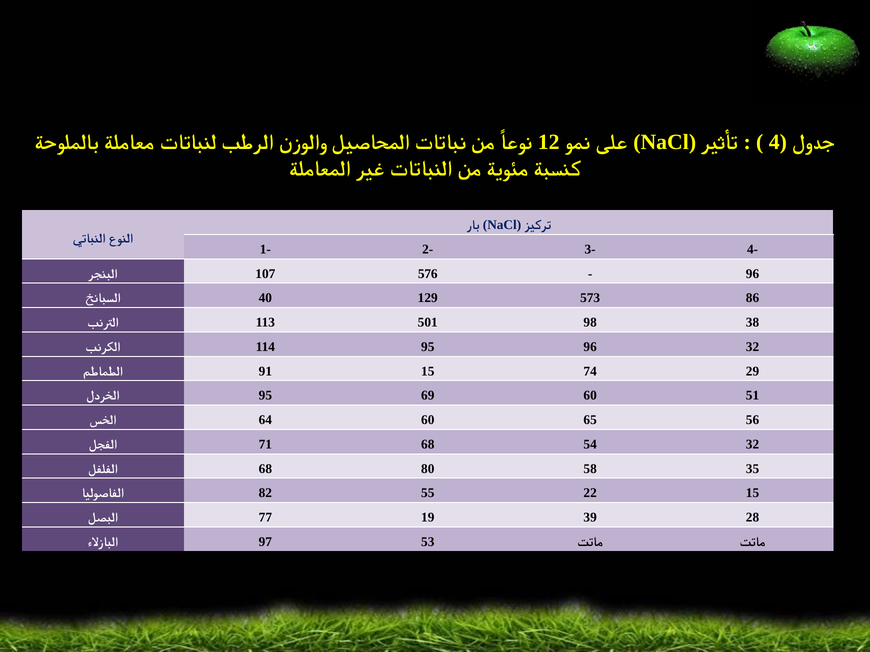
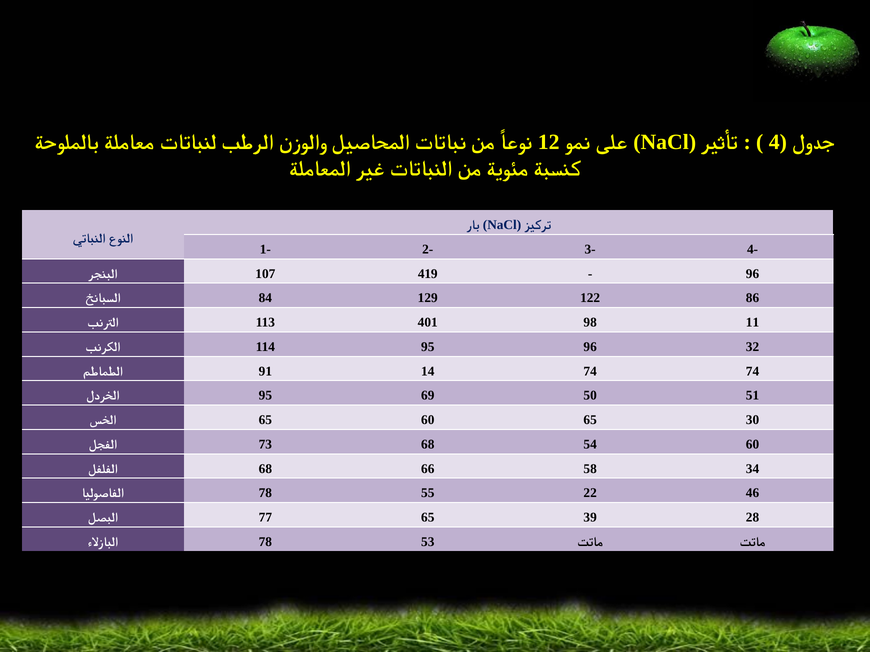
576: 576 -> 419
40: 40 -> 84
573: 573 -> 122
501: 501 -> 401
38: 38 -> 11
91 15: 15 -> 14
74 29: 29 -> 74
69 60: 60 -> 50
64 at (265, 420): 64 -> 65
56: 56 -> 30
71: 71 -> 73
54 32: 32 -> 60
80: 80 -> 66
35: 35 -> 34
82 at (265, 493): 82 -> 78
22 15: 15 -> 46
77 19: 19 -> 65
97 at (265, 542): 97 -> 78
